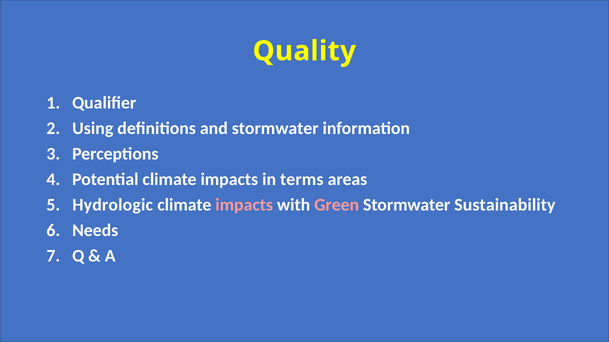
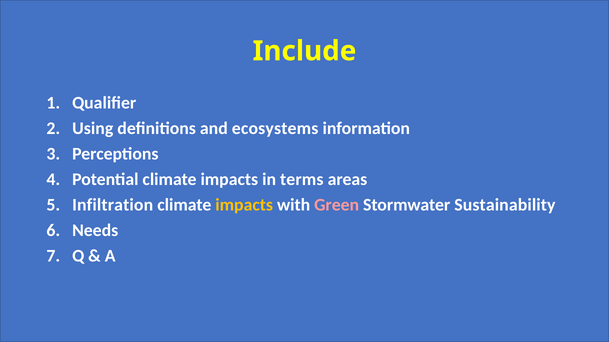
Quality: Quality -> Include
and stormwater: stormwater -> ecosystems
Hydrologic: Hydrologic -> Infiltration
impacts at (244, 205) colour: pink -> yellow
